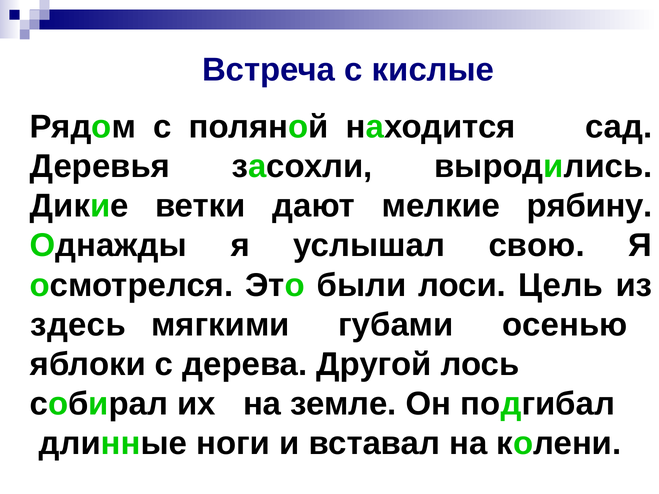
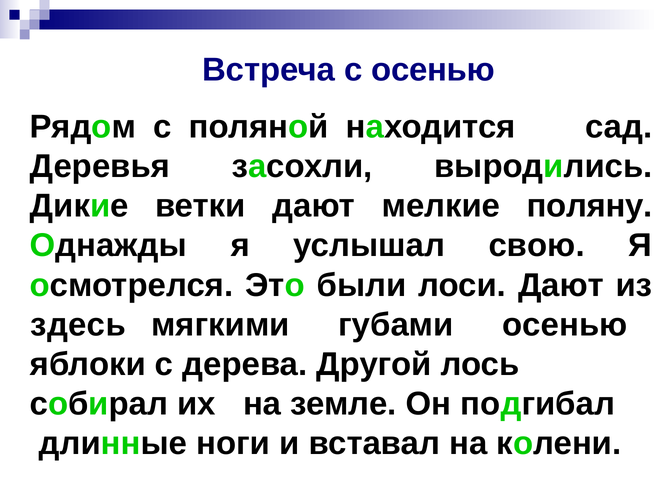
с кислые: кислые -> осенью
рябину: рябину -> поляну
лоси Цель: Цель -> Дают
